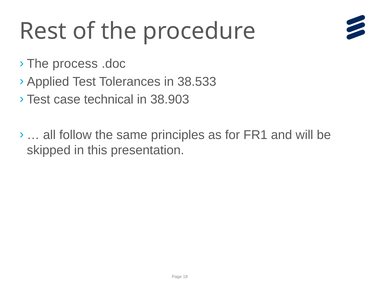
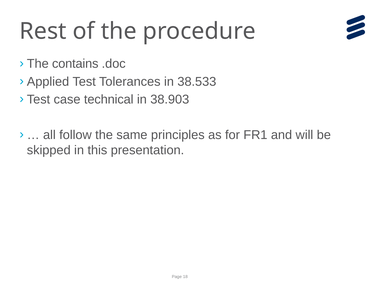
process: process -> contains
